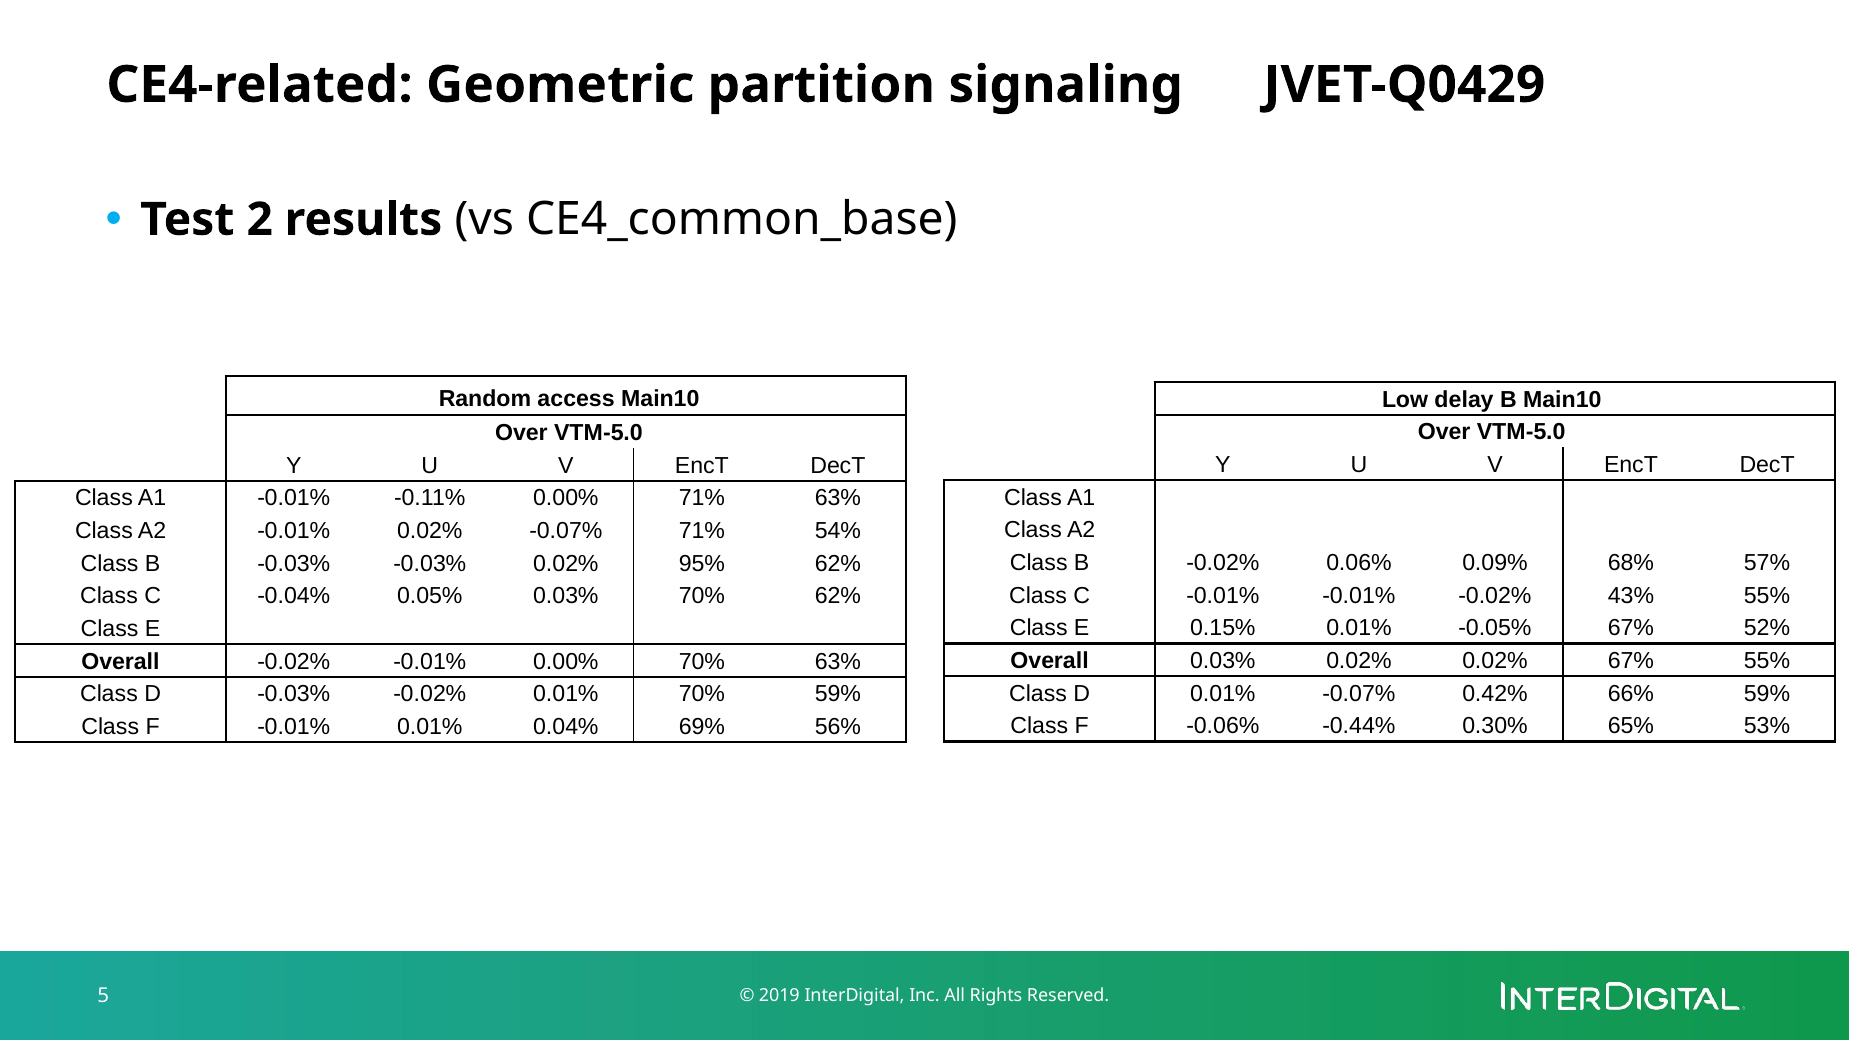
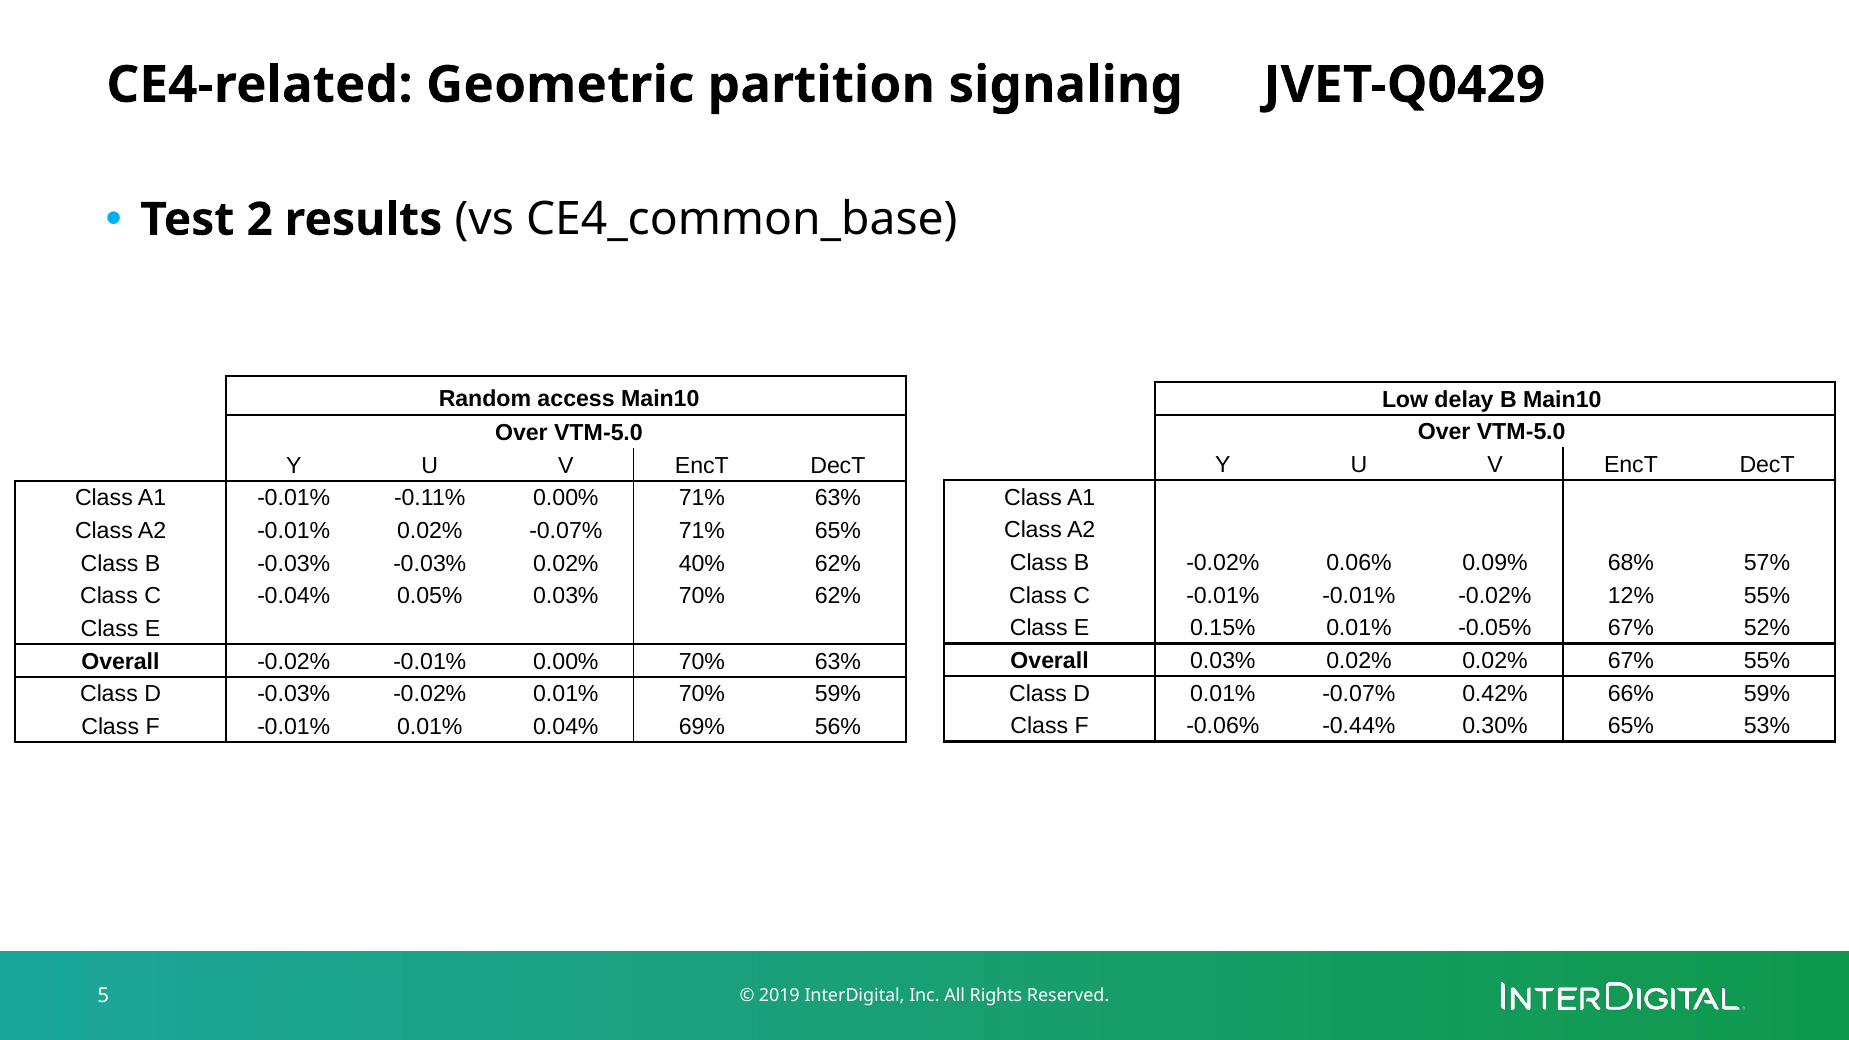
71% 54%: 54% -> 65%
95%: 95% -> 40%
43%: 43% -> 12%
